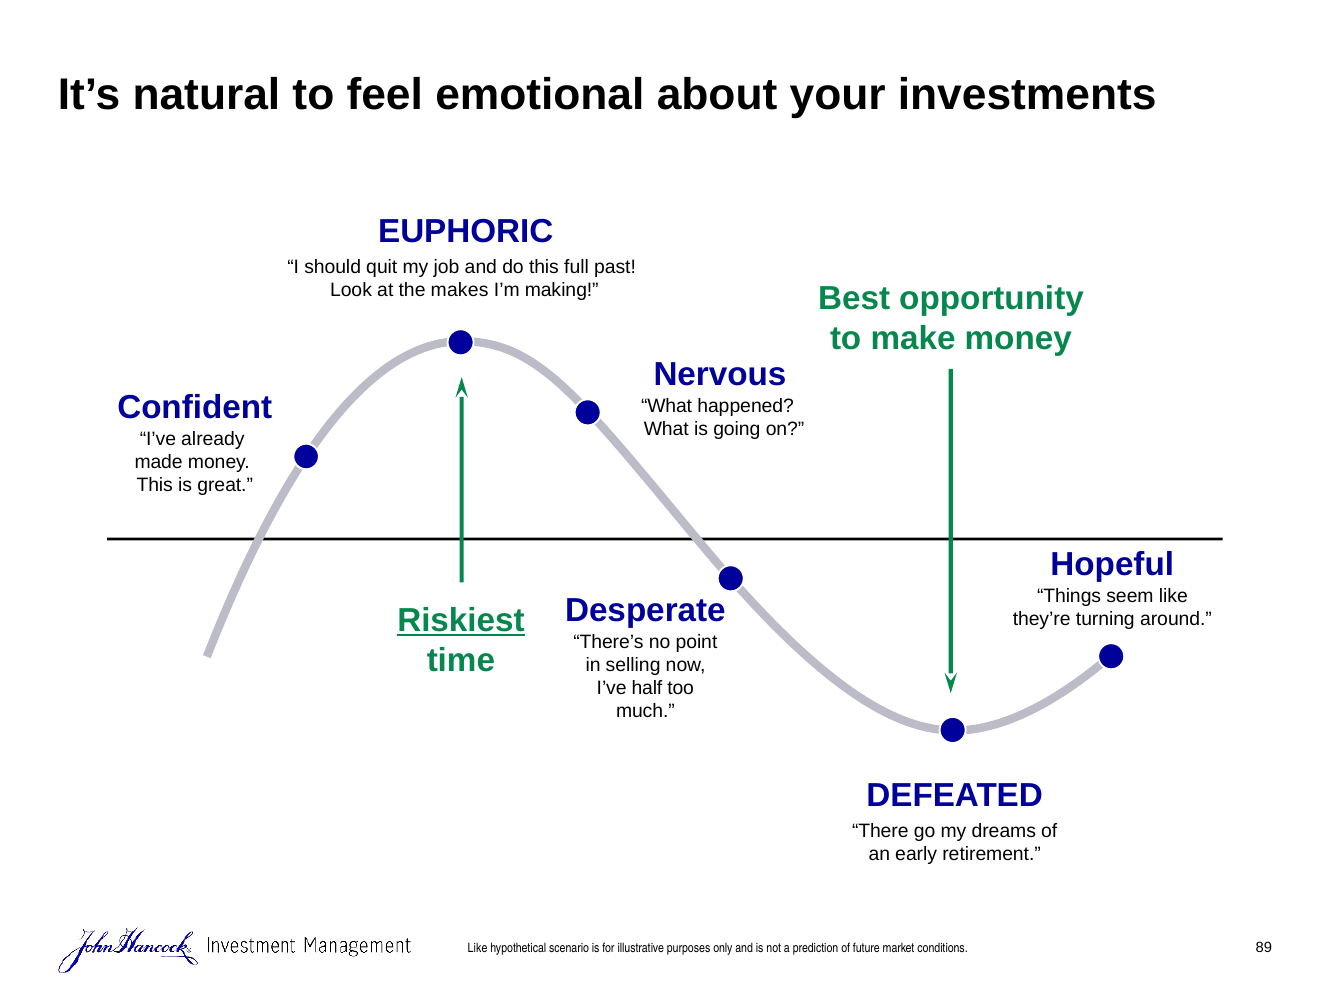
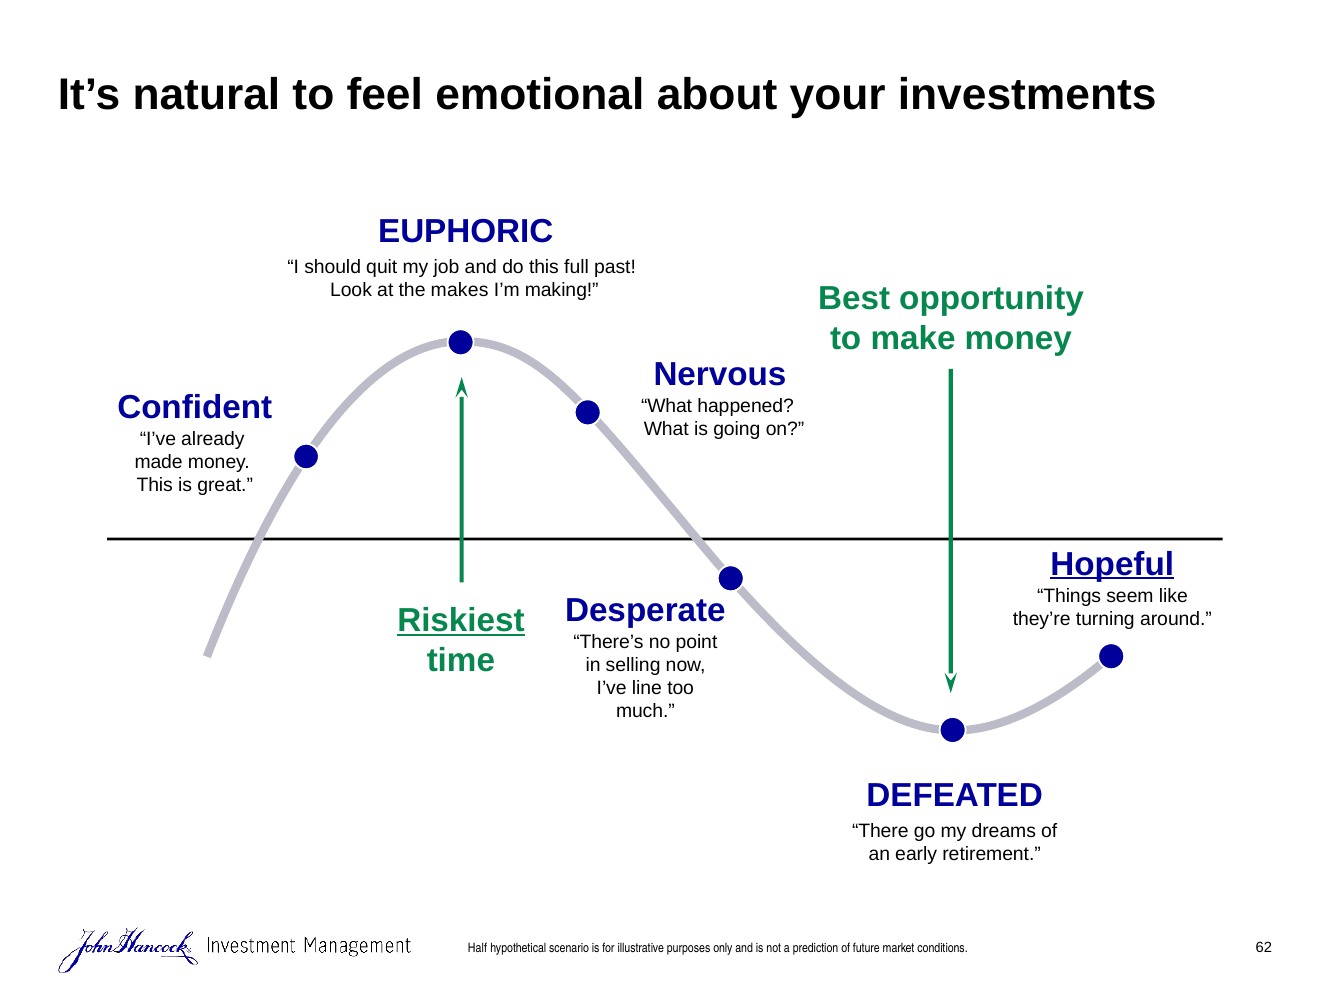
Hopeful underline: none -> present
half: half -> line
Like at (478, 949): Like -> Half
89: 89 -> 62
